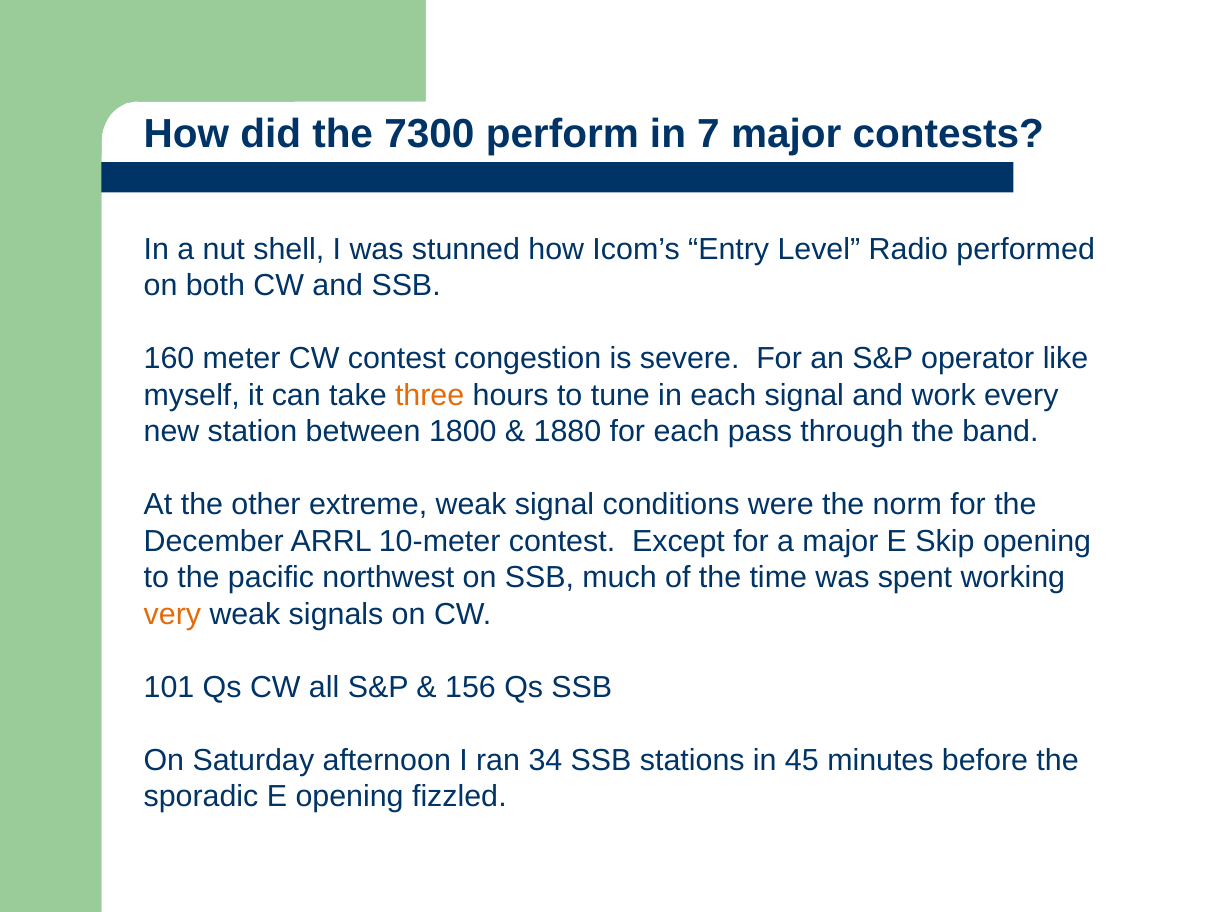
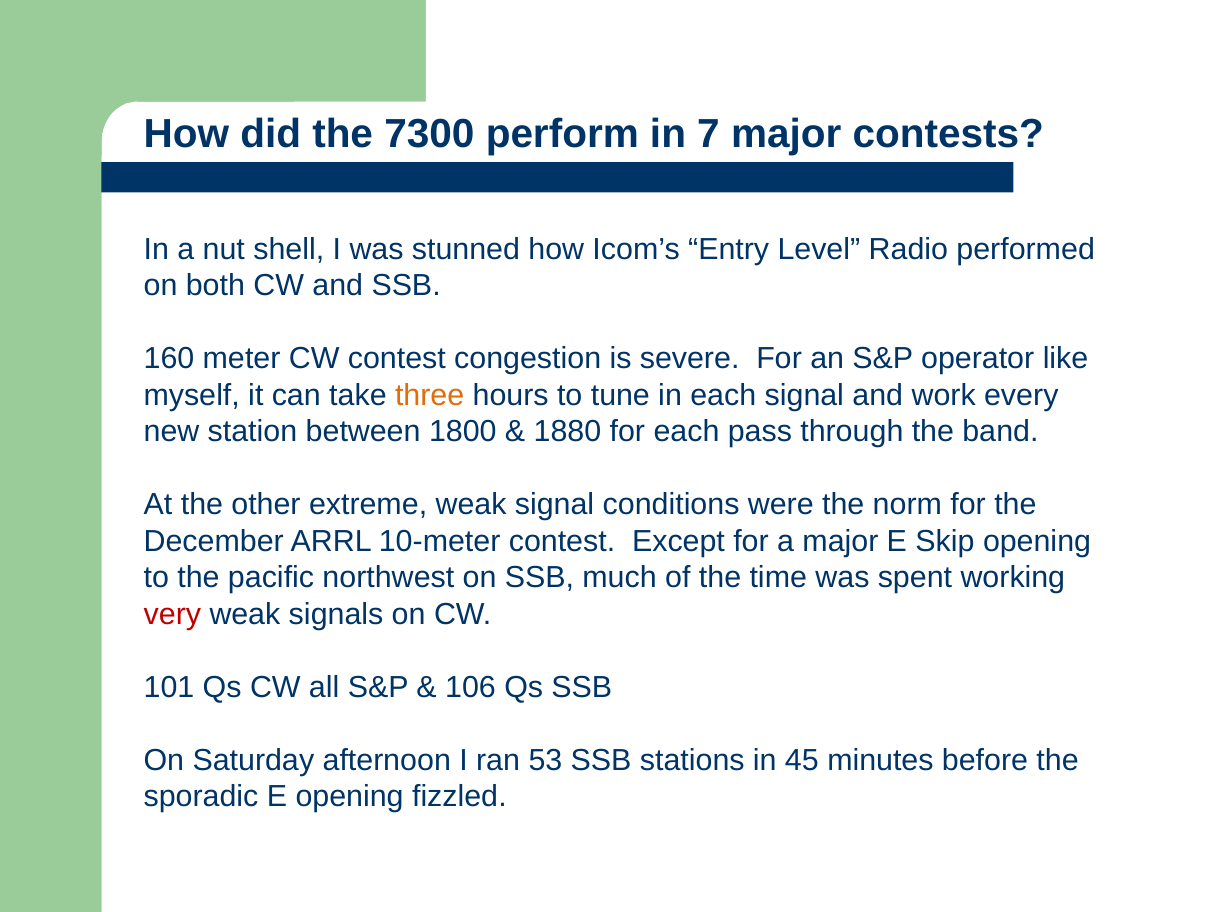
very colour: orange -> red
156: 156 -> 106
34: 34 -> 53
